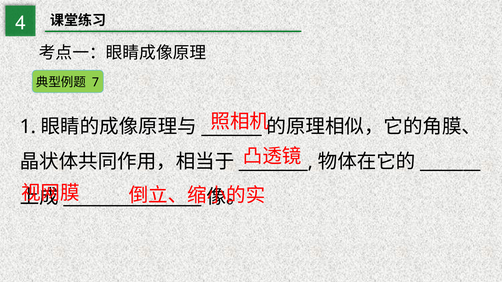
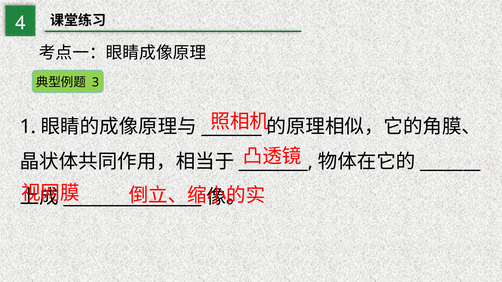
7: 7 -> 3
